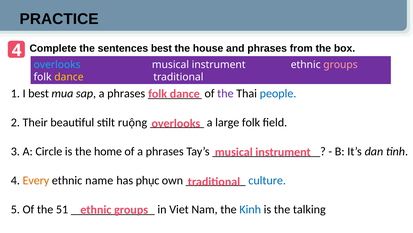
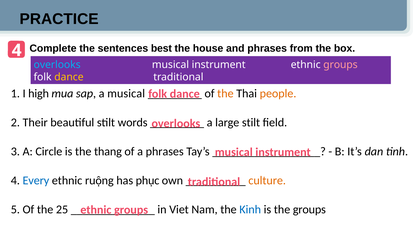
I best: best -> high
sap a phrases: phrases -> musical
the at (225, 93) colour: purple -> orange
people colour: blue -> orange
ruộng: ruộng -> words
large folk: folk -> stilt
home: home -> thang
Every colour: orange -> blue
name: name -> ruộng
culture colour: blue -> orange
51: 51 -> 25
the talking: talking -> groups
